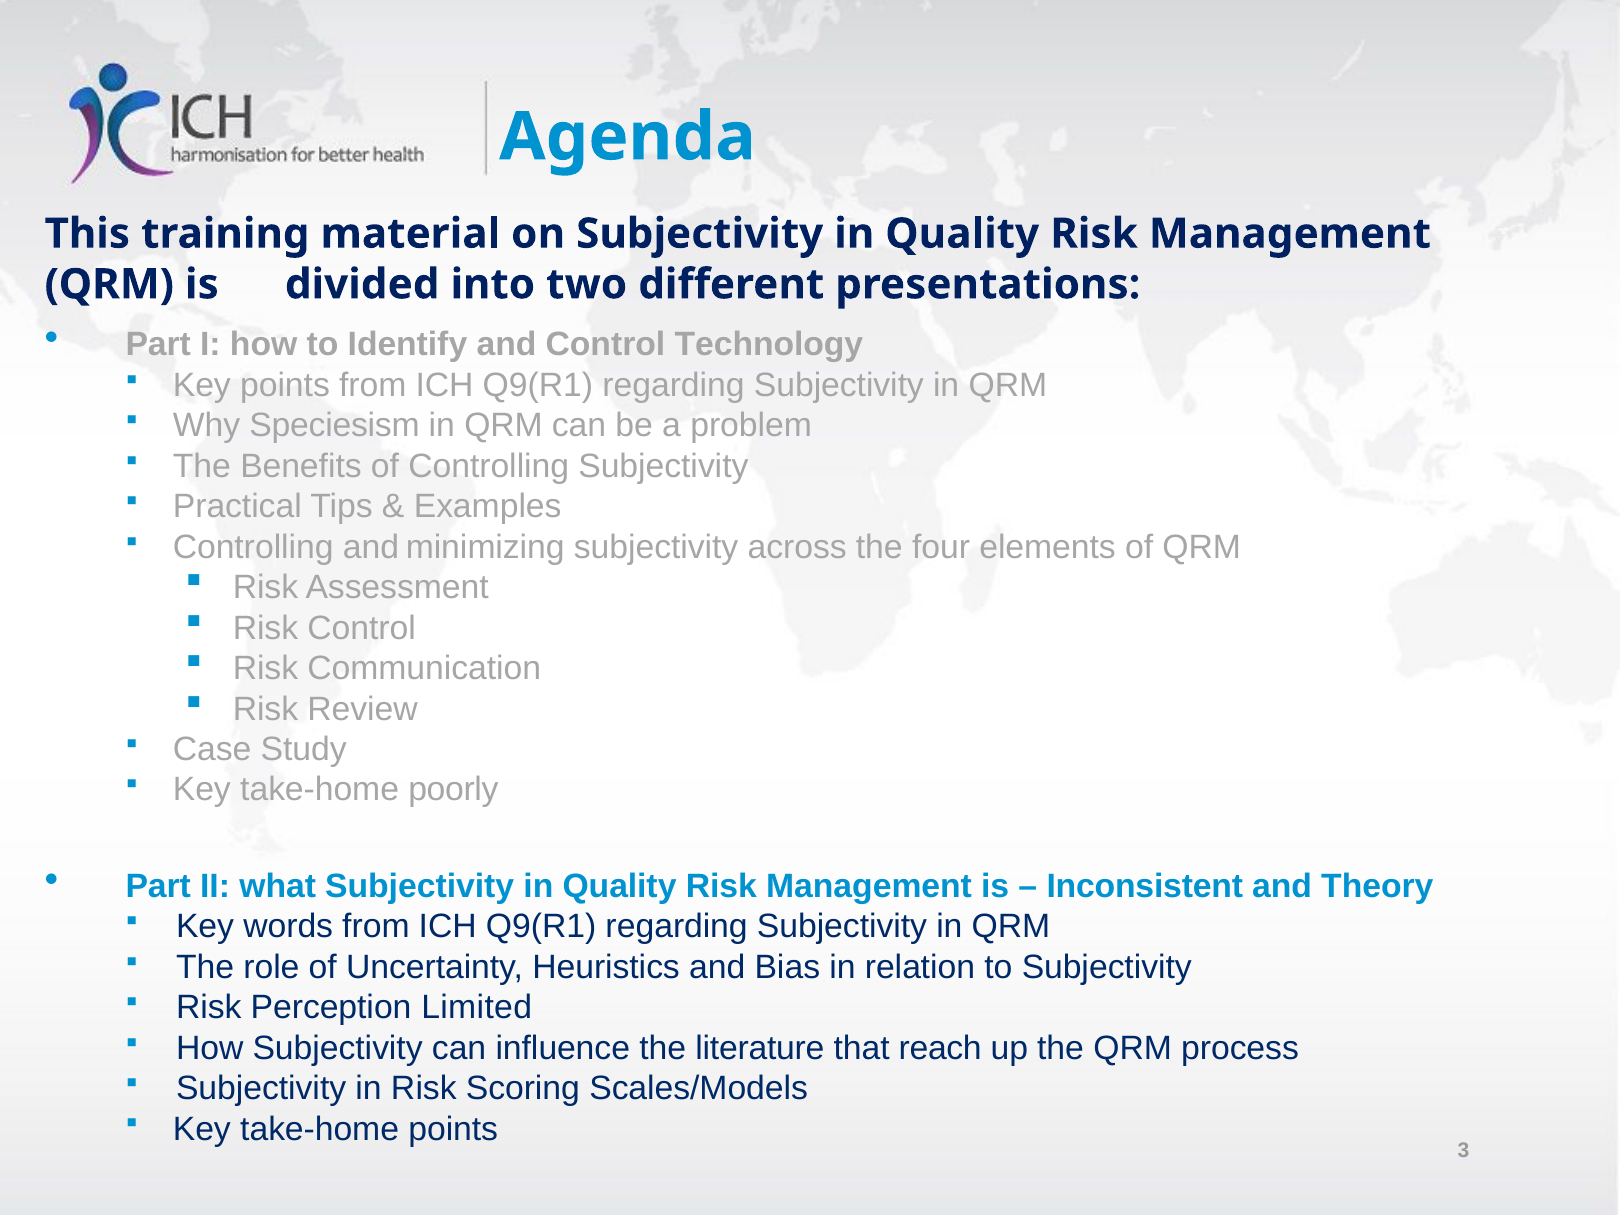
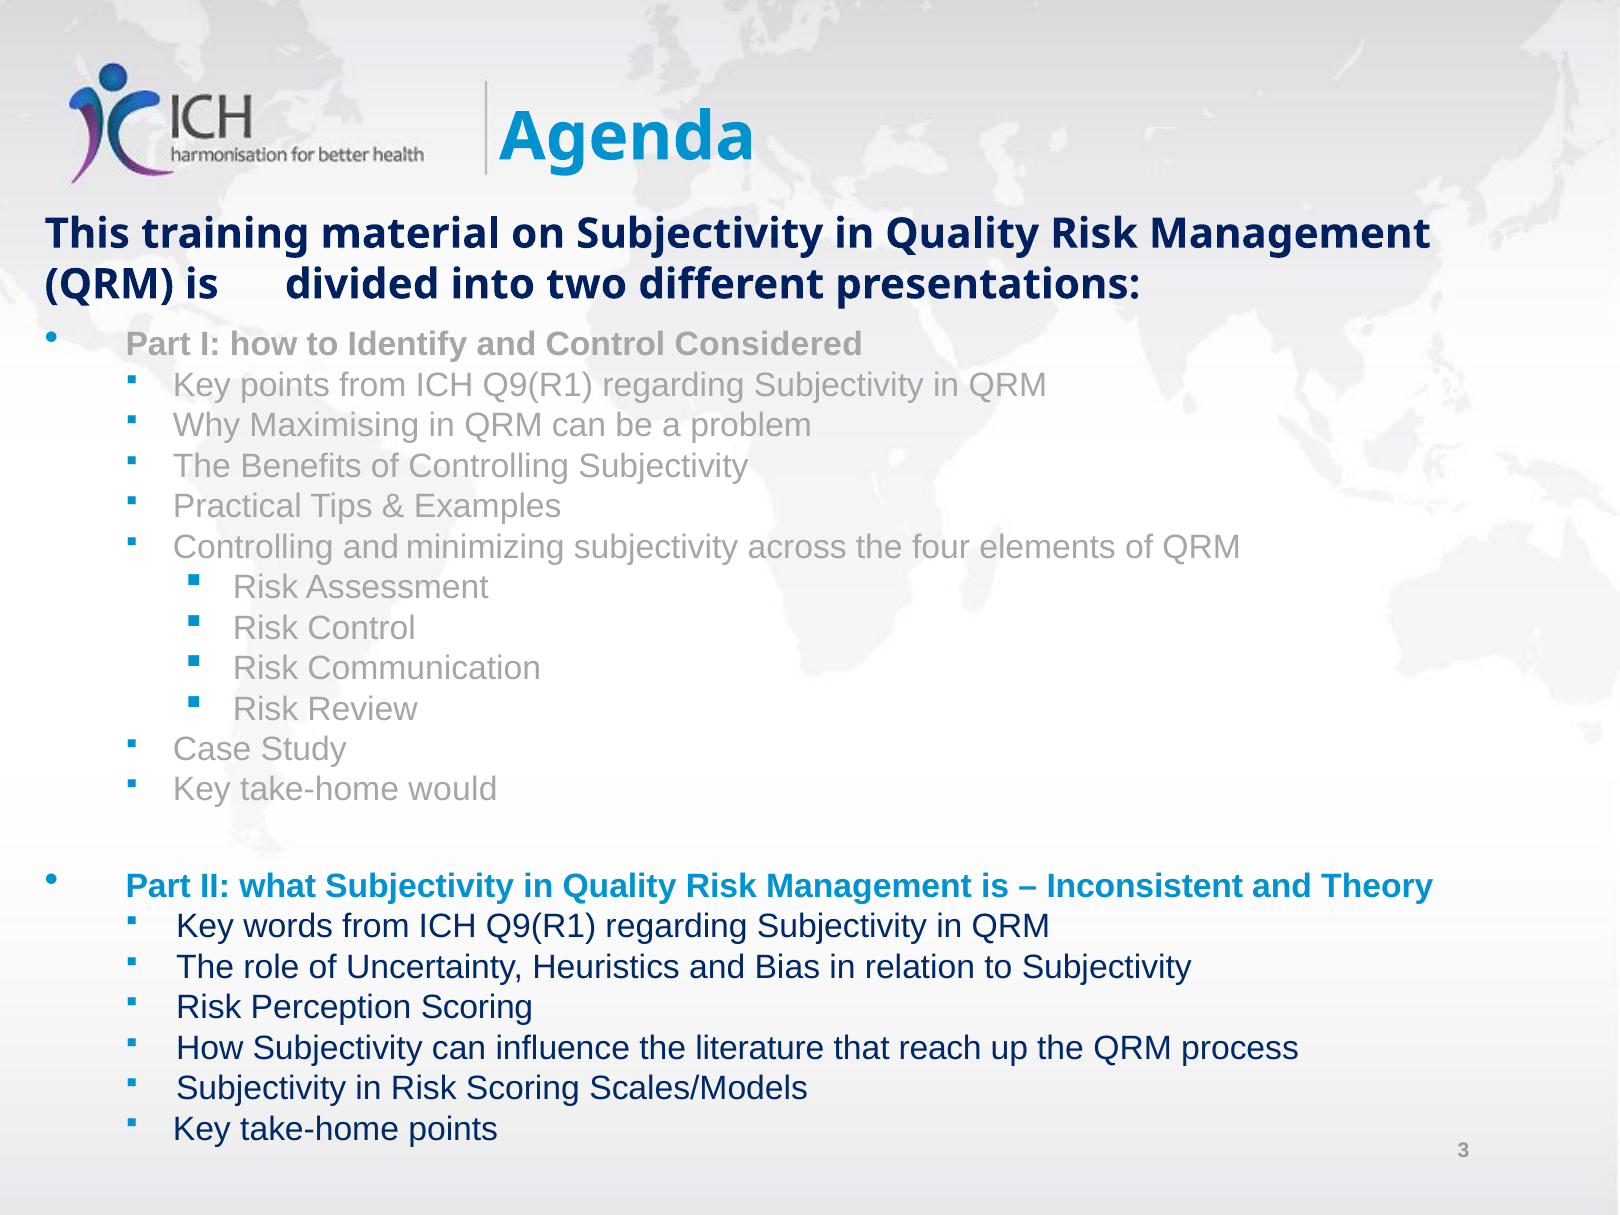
Technology: Technology -> Considered
Speciesism: Speciesism -> Maximising
poorly: poorly -> would
Perception Limited: Limited -> Scoring
